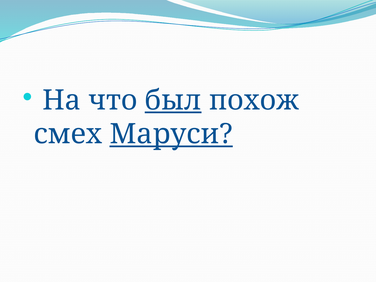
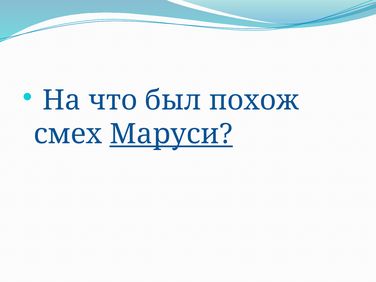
был underline: present -> none
